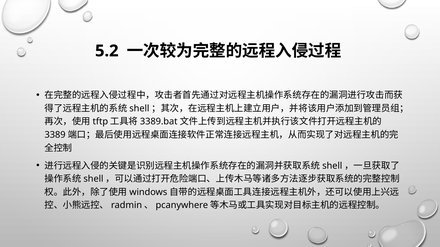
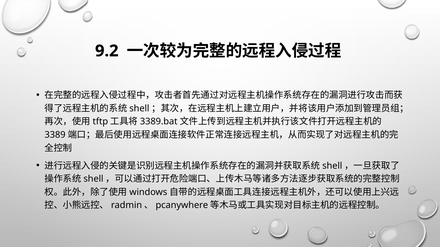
5.2: 5.2 -> 9.2
